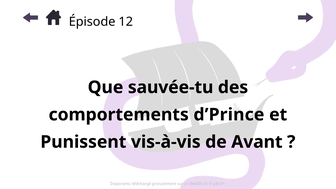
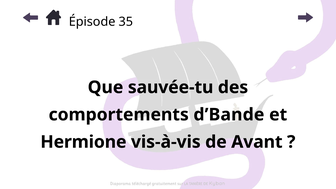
12: 12 -> 35
d’Prince: d’Prince -> d’Bande
Punissent: Punissent -> Hermione
